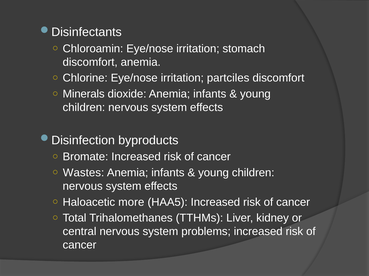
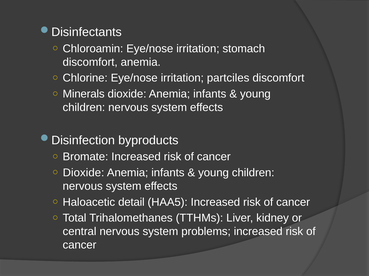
Wastes at (84, 173): Wastes -> Dioxide
more: more -> detail
